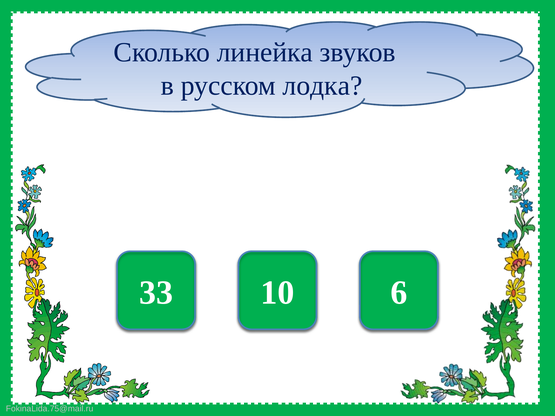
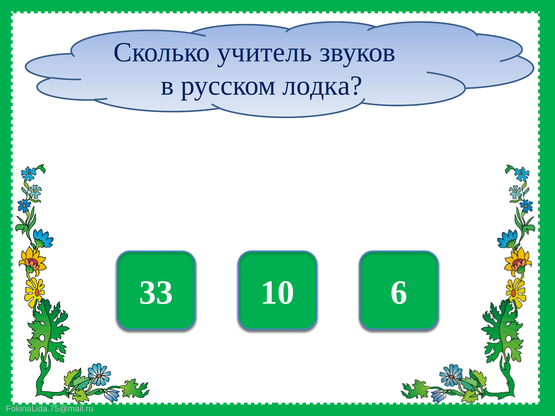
линейка: линейка -> учитель
